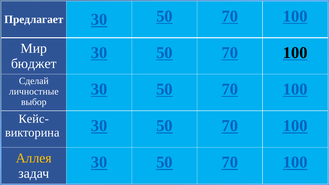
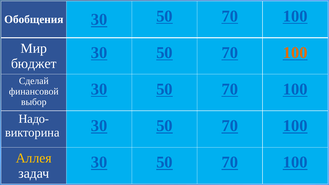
Предлагает: Предлагает -> Обобщения
100 at (295, 53) colour: black -> orange
личностные: личностные -> финансовой
Кейс-: Кейс- -> Надо-
